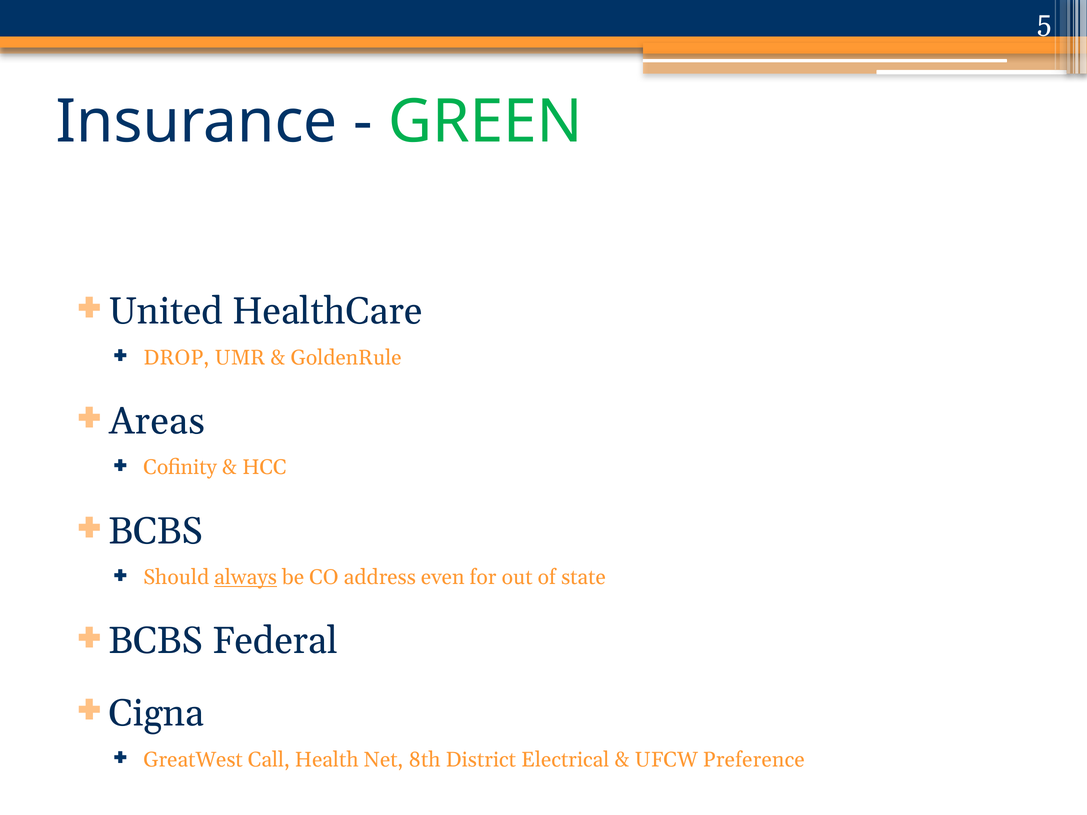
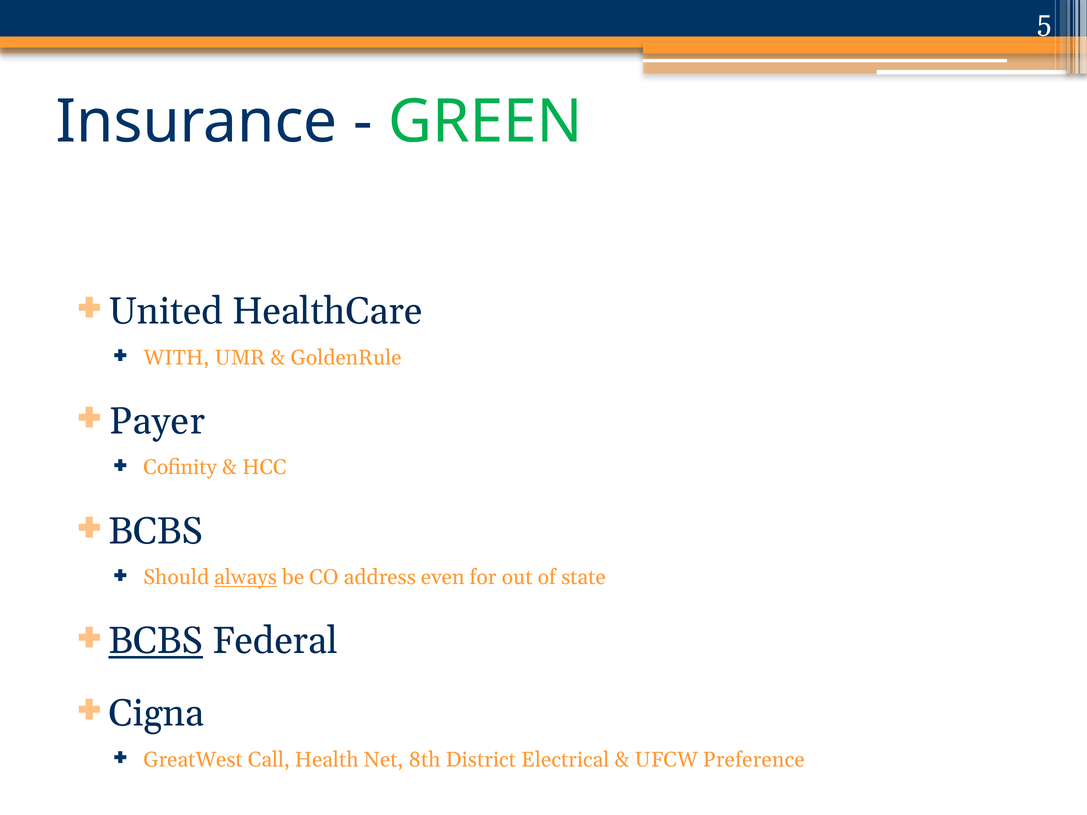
DROP: DROP -> WITH
Areas: Areas -> Payer
BCBS at (156, 641) underline: none -> present
